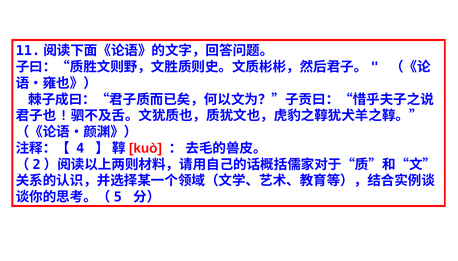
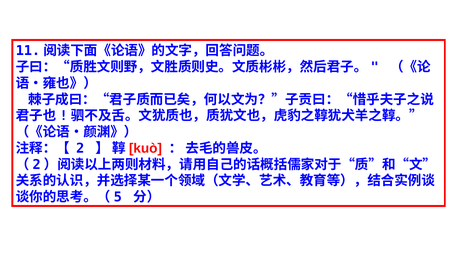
4: 4 -> 2
